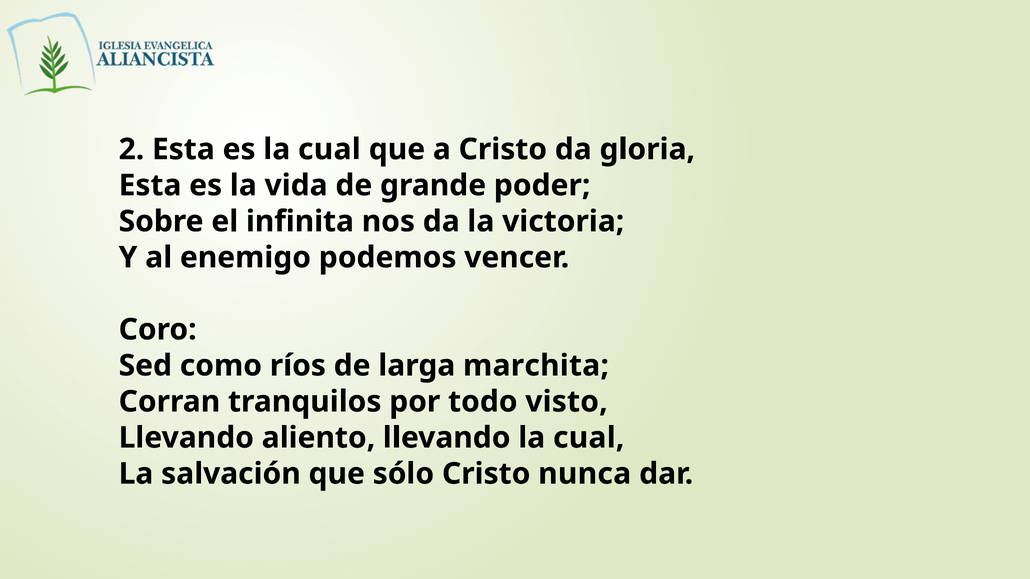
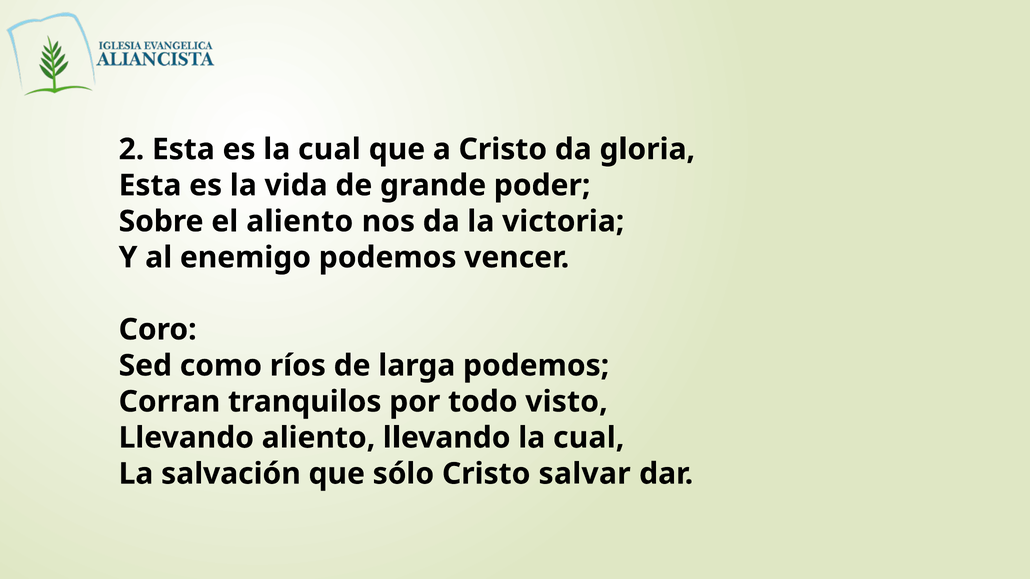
el infinita: infinita -> aliento
larga marchita: marchita -> podemos
nunca: nunca -> salvar
